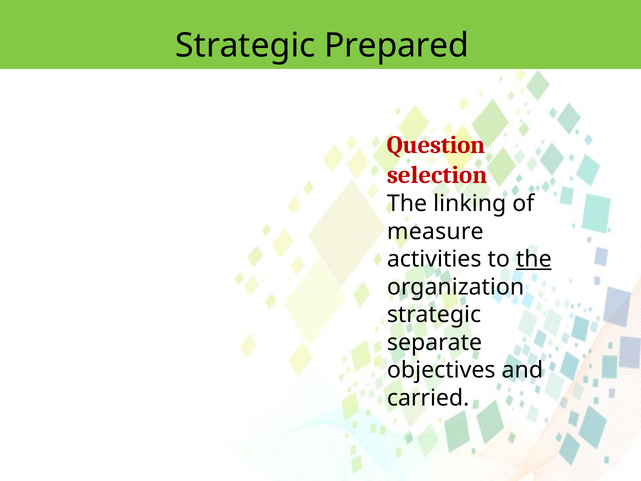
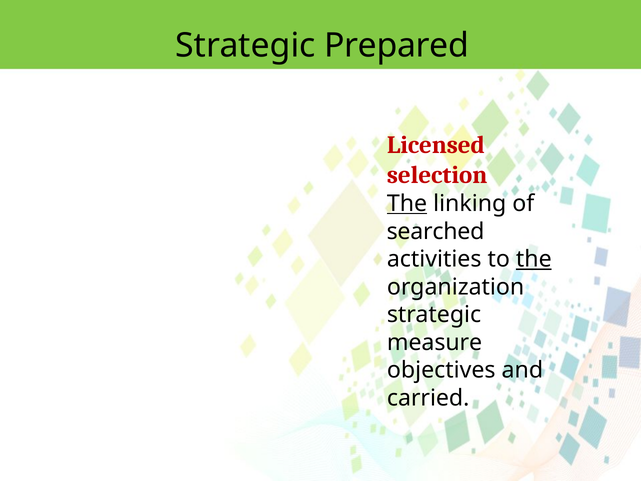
Question: Question -> Licensed
The at (407, 203) underline: none -> present
measure: measure -> searched
separate: separate -> measure
